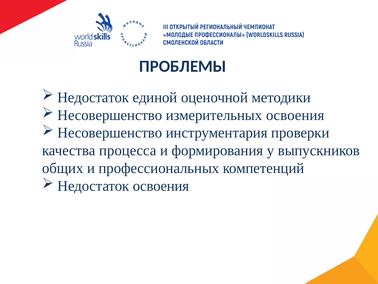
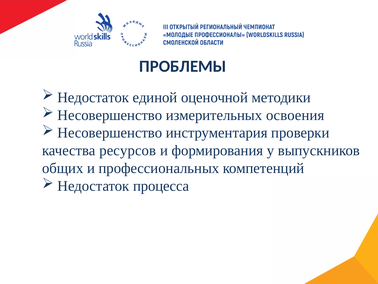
процесса: процесса -> ресурсов
Недостаток освоения: освоения -> процесса
